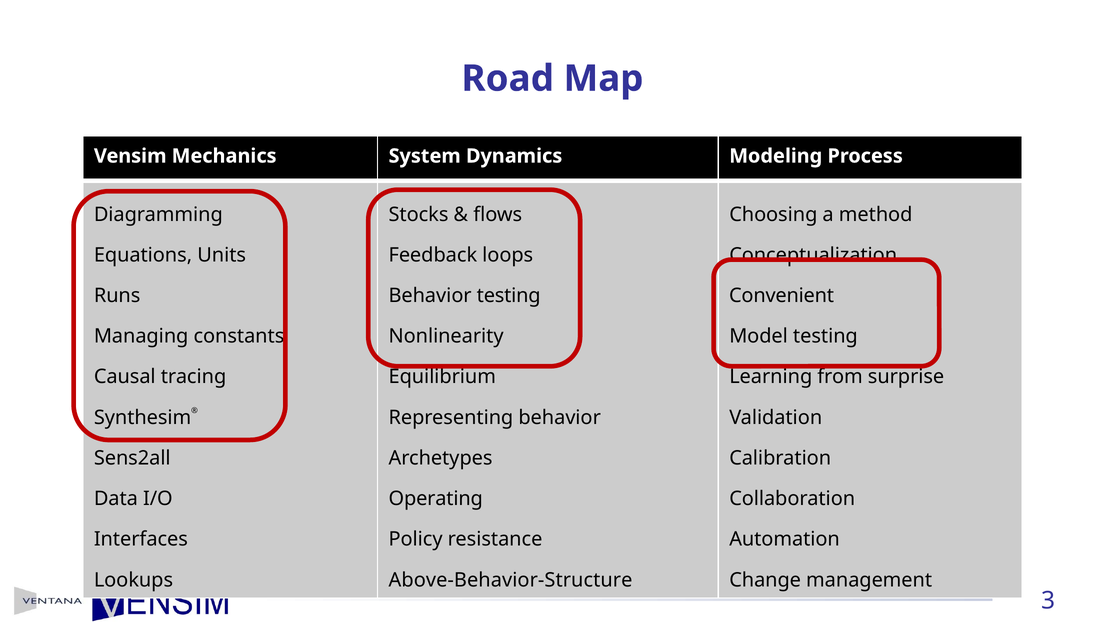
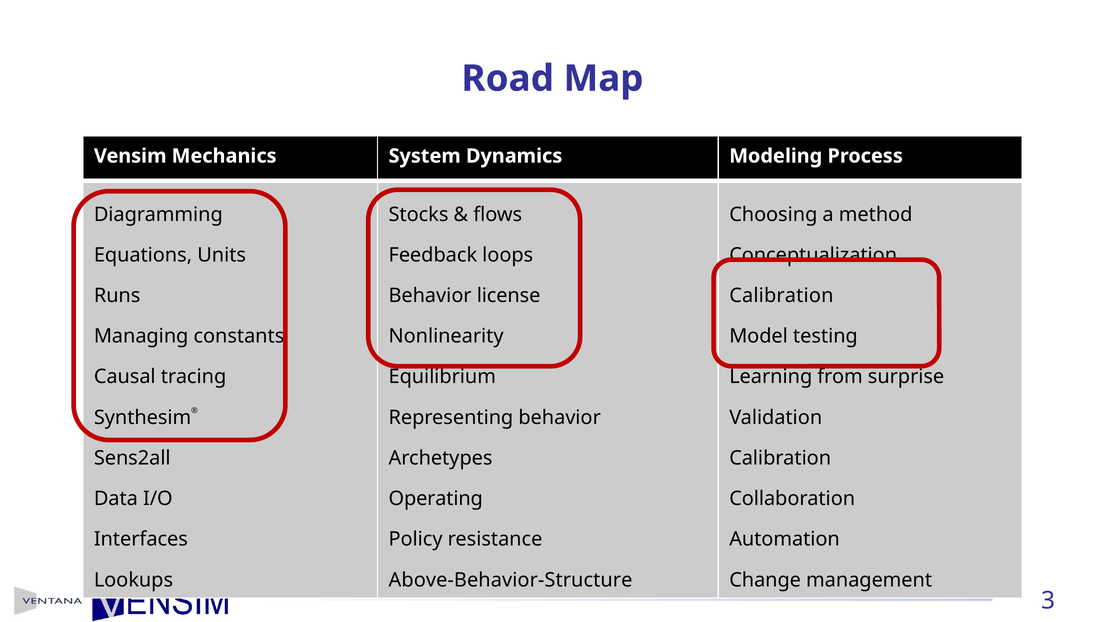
Behavior testing: testing -> license
Convenient at (782, 295): Convenient -> Calibration
